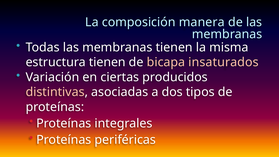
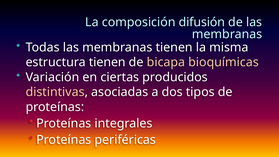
manera: manera -> difusión
insaturados: insaturados -> bioquímicas
